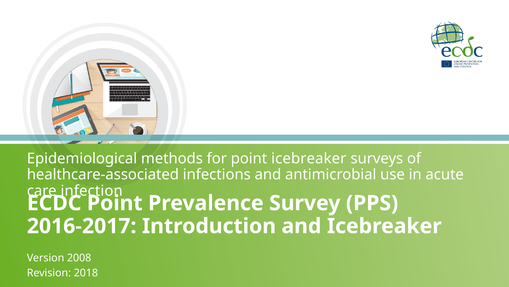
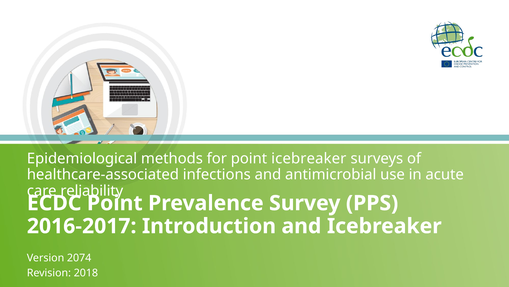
infection: infection -> reliability
2008: 2008 -> 2074
